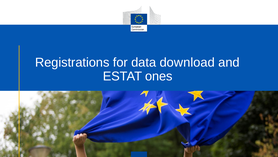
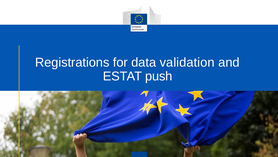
download: download -> validation
ones: ones -> push
